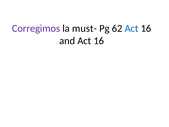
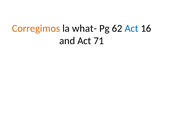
Corregimos colour: purple -> orange
must-: must- -> what-
and Act 16: 16 -> 71
